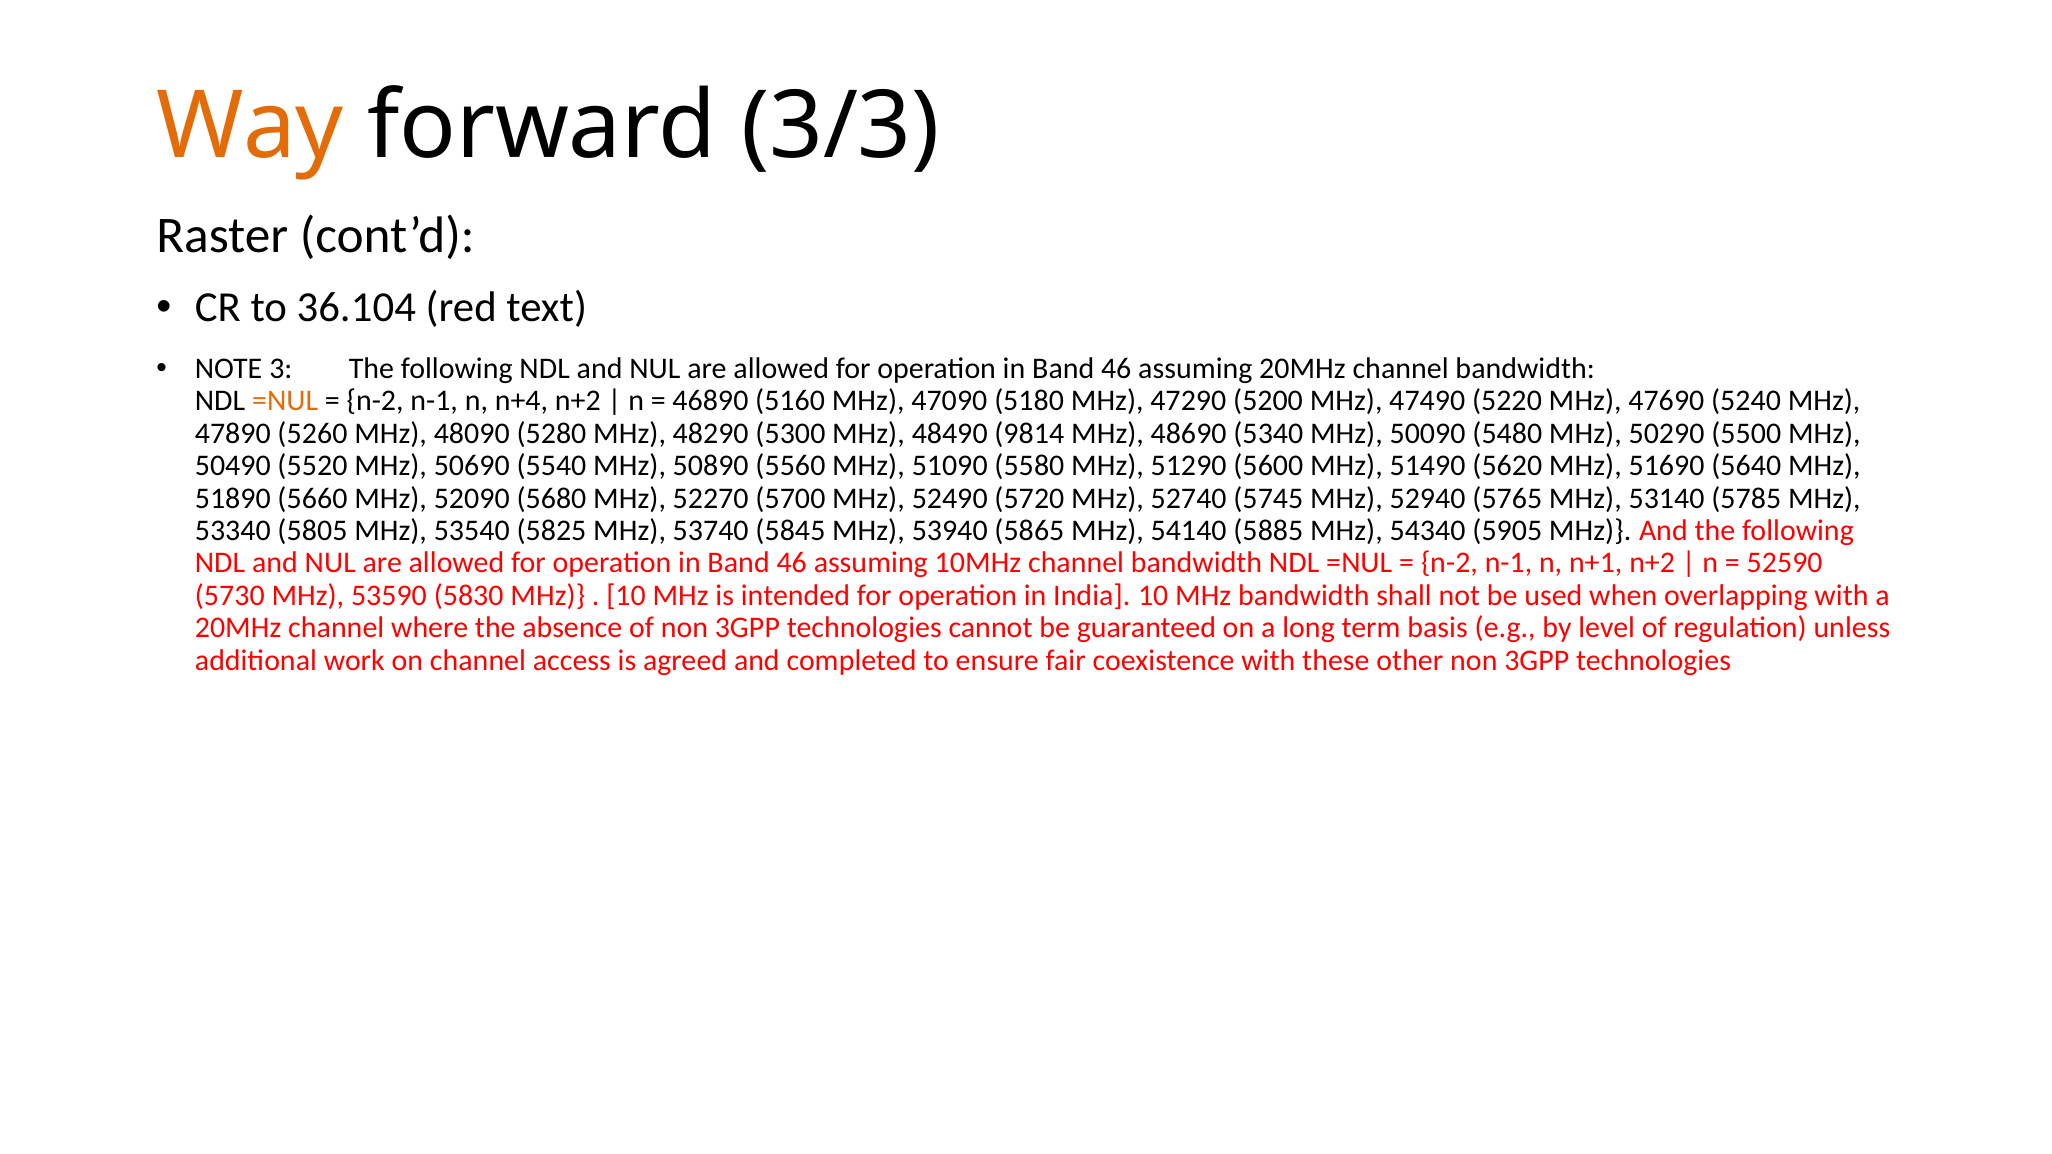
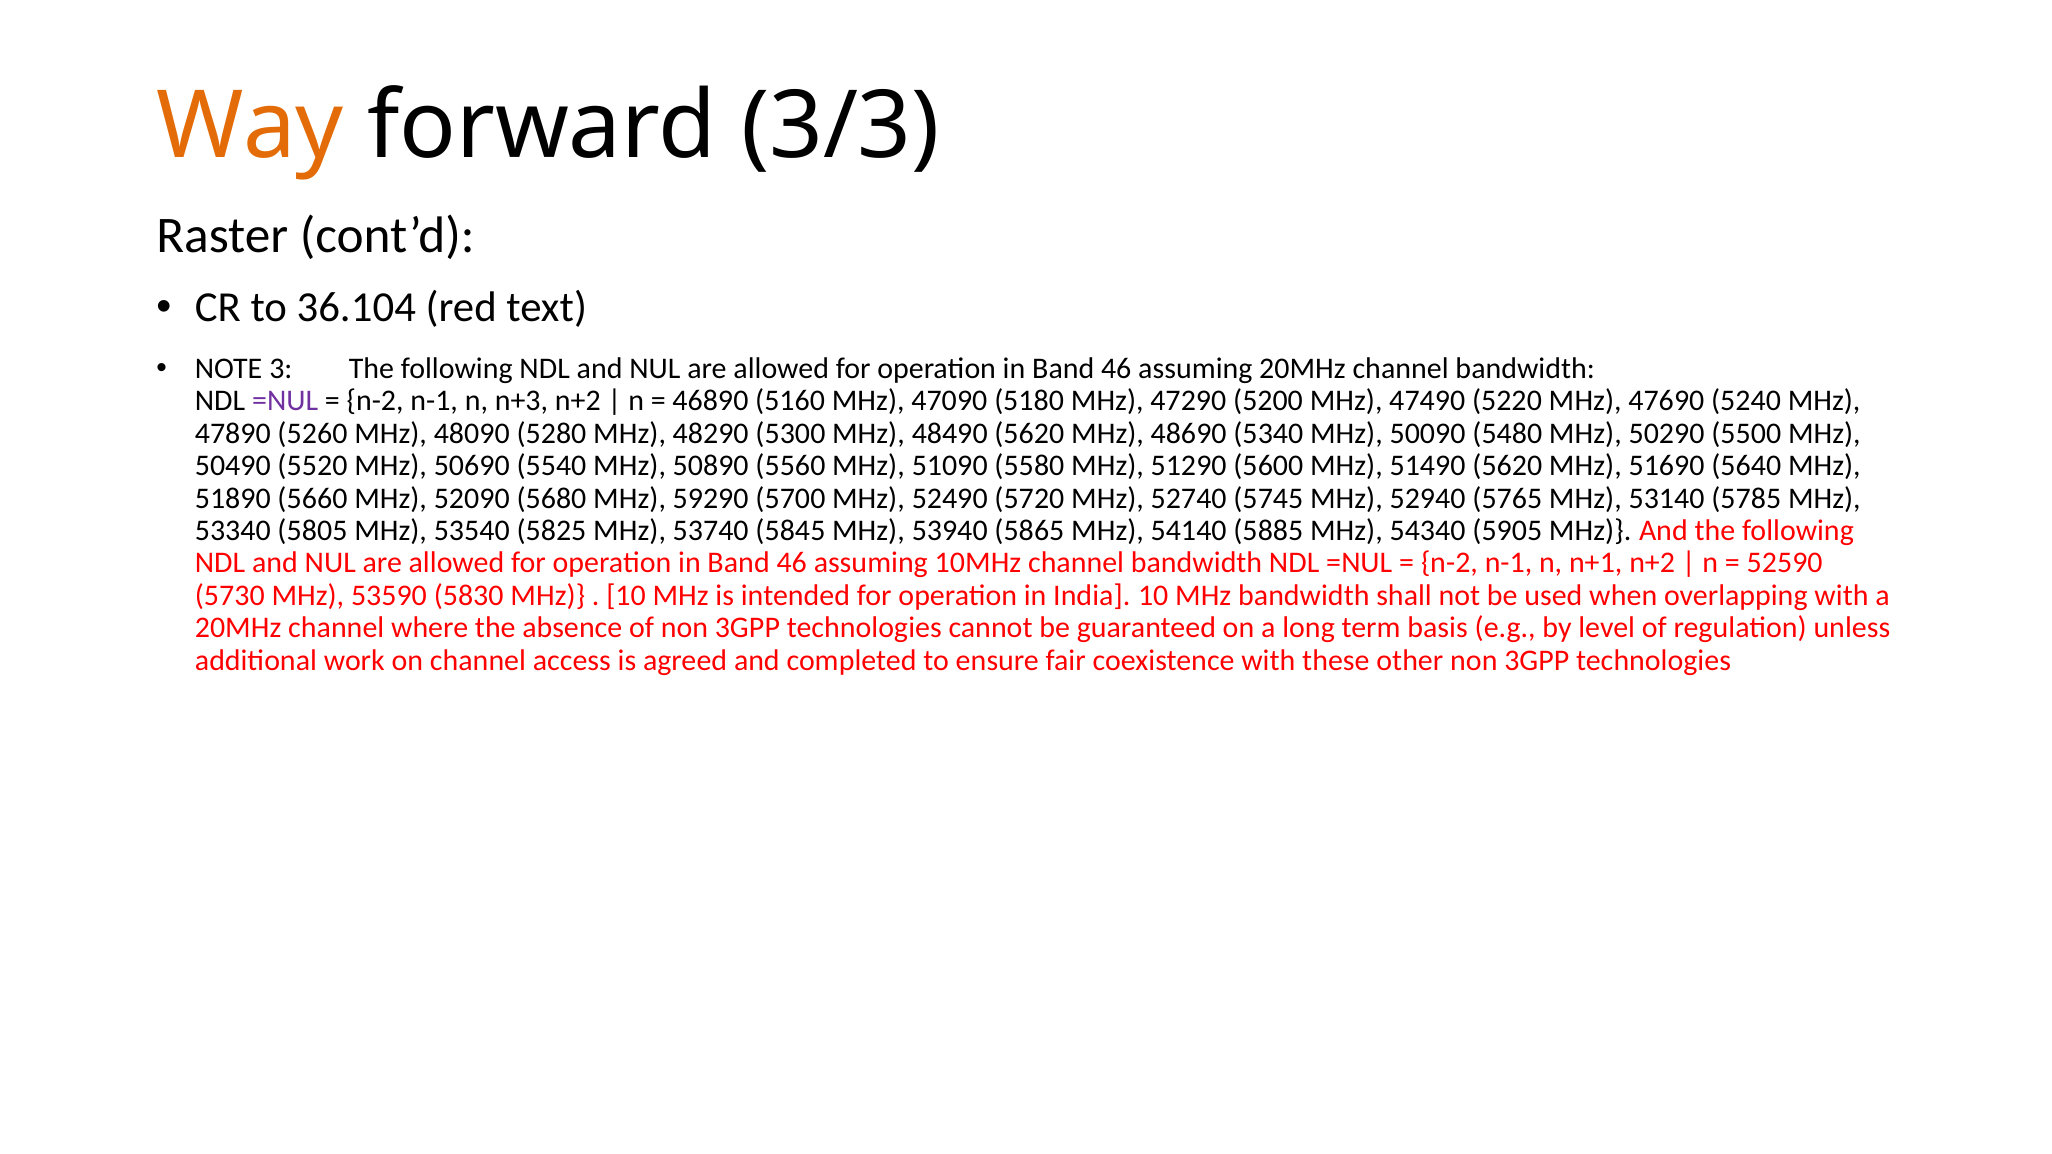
=NUL at (285, 401) colour: orange -> purple
n+4: n+4 -> n+3
48490 9814: 9814 -> 5620
52270: 52270 -> 59290
